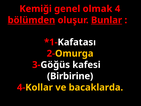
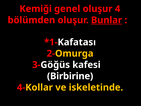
genel olmak: olmak -> oluşur
bölümden underline: present -> none
bacaklarda: bacaklarda -> iskeletinde
